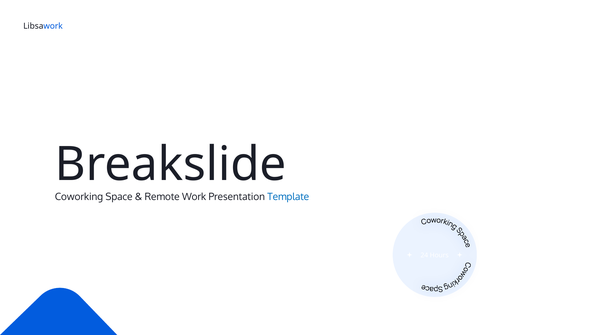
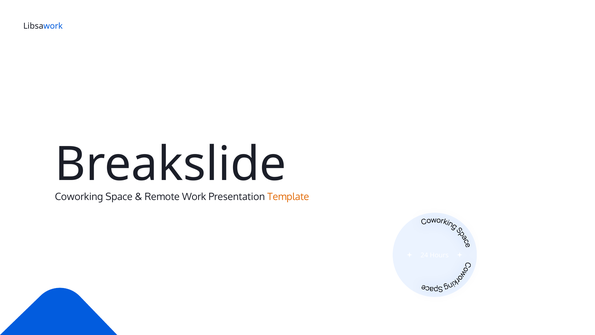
Template colour: blue -> orange
